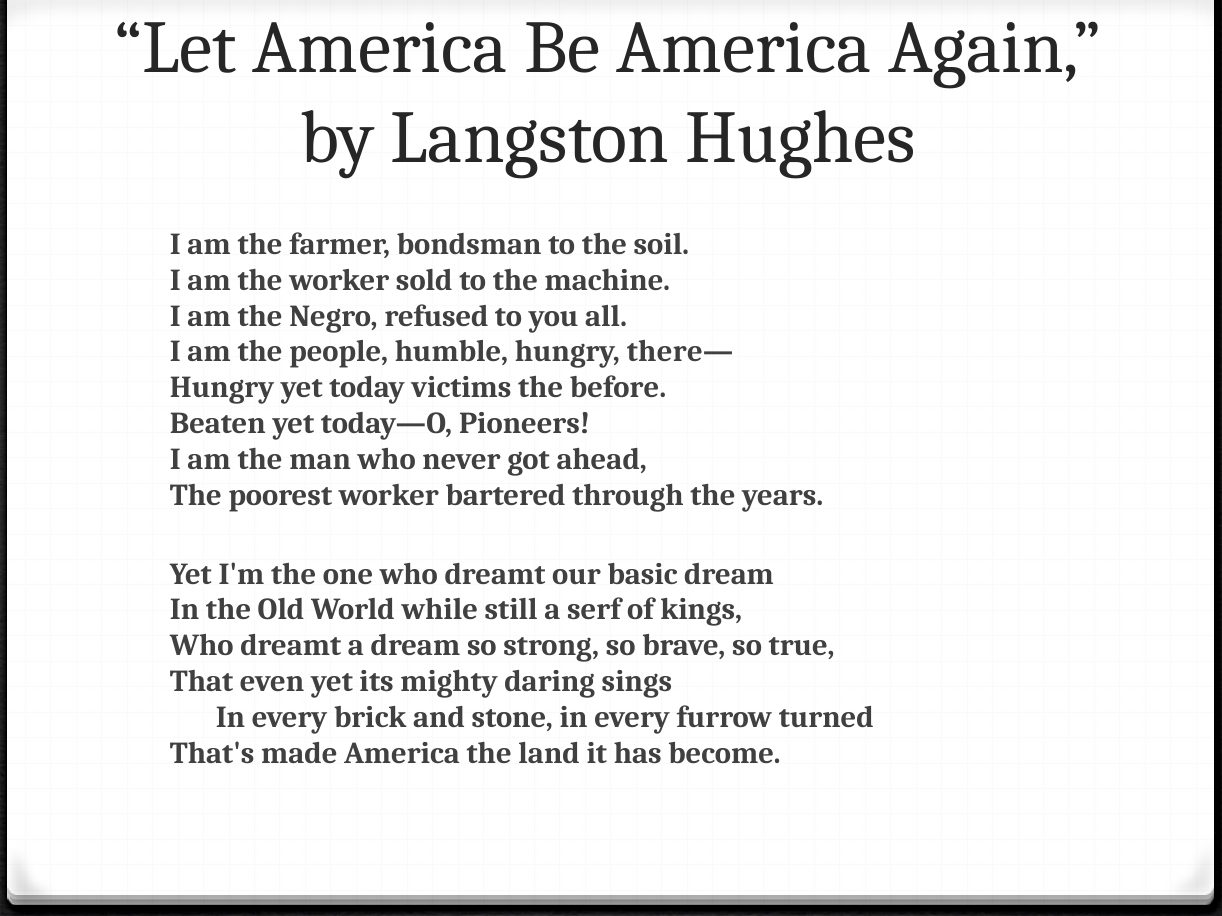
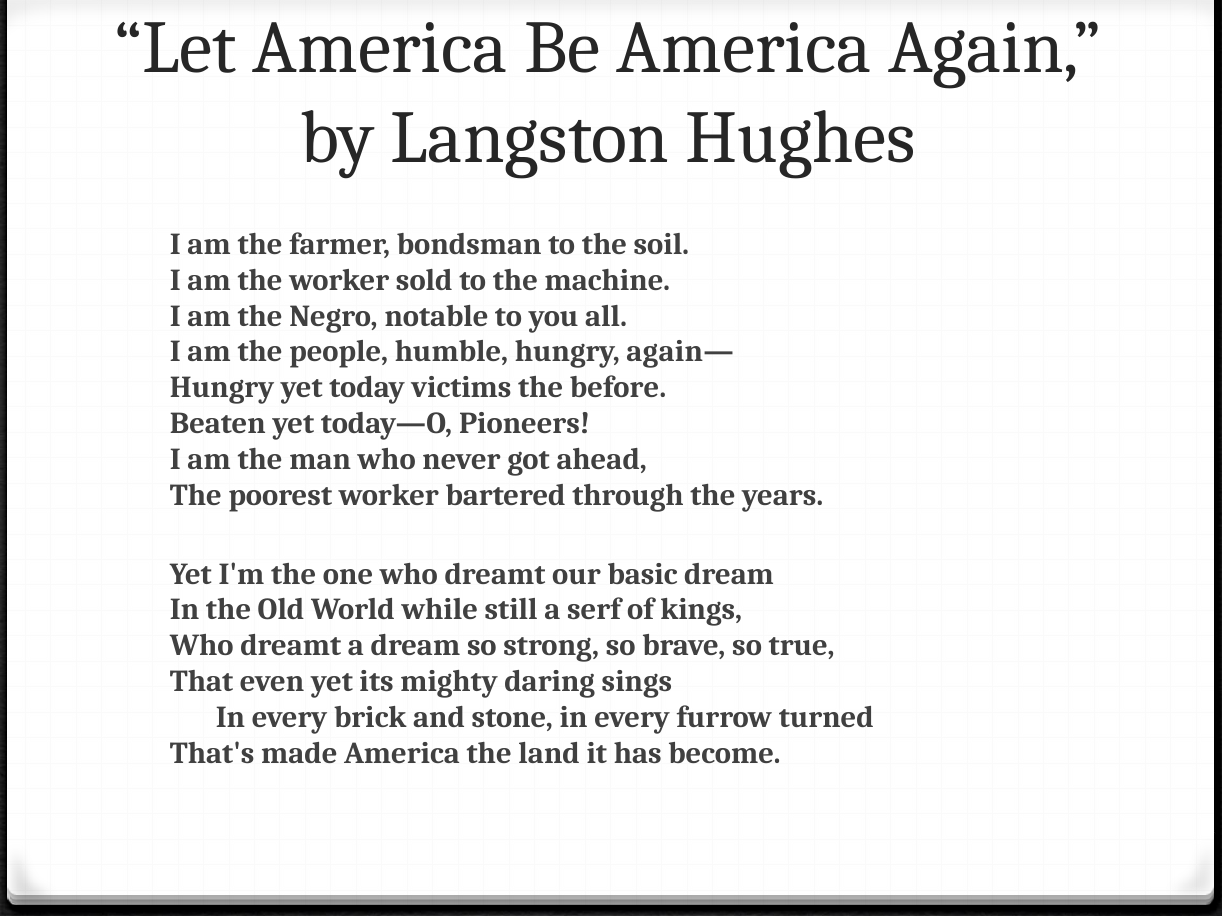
refused: refused -> notable
there—: there— -> again—
